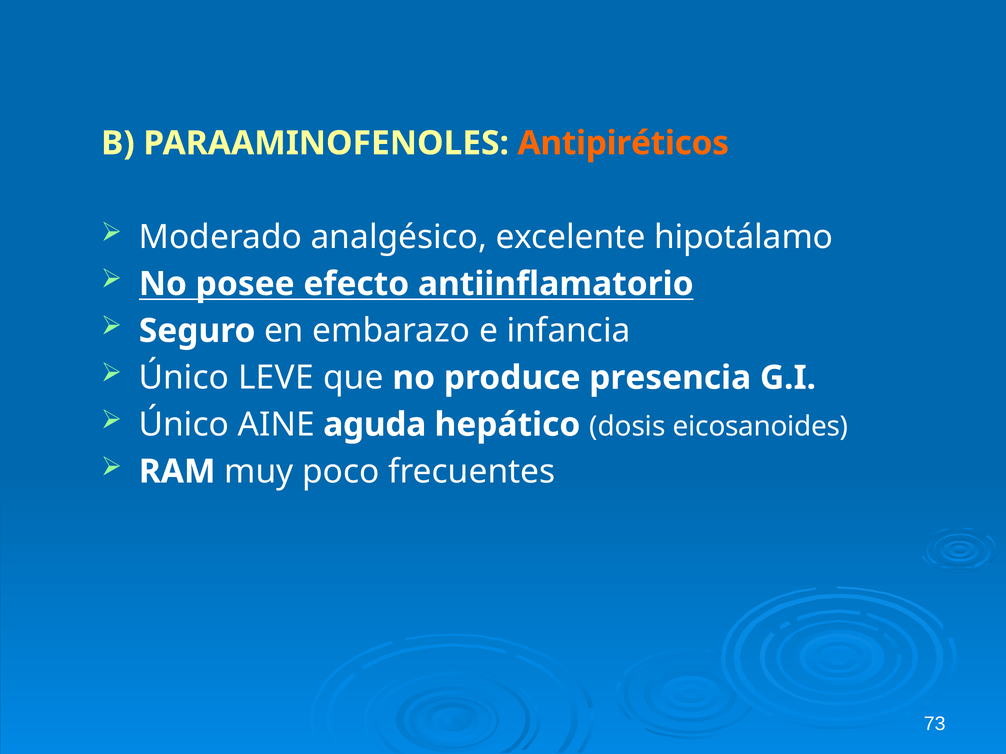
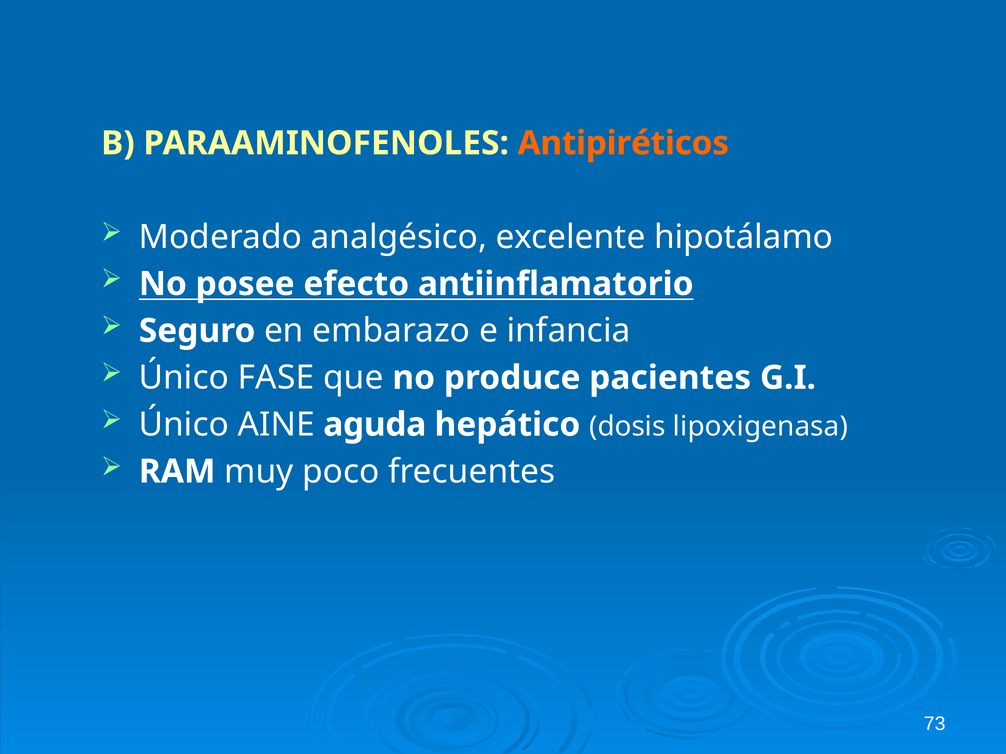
LEVE: LEVE -> FASE
presencia: presencia -> pacientes
eicosanoides: eicosanoides -> lipoxigenasa
